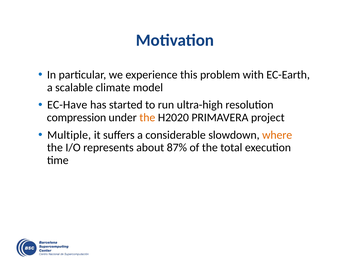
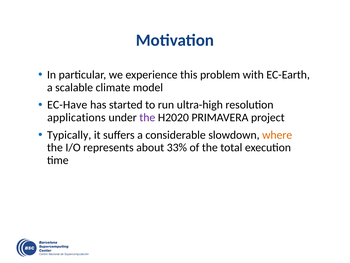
compression: compression -> applications
the at (147, 117) colour: orange -> purple
Multiple: Multiple -> Typically
87%: 87% -> 33%
